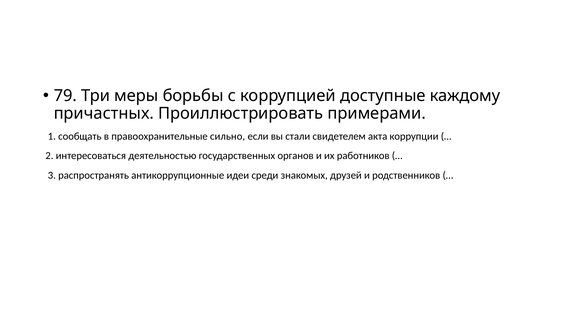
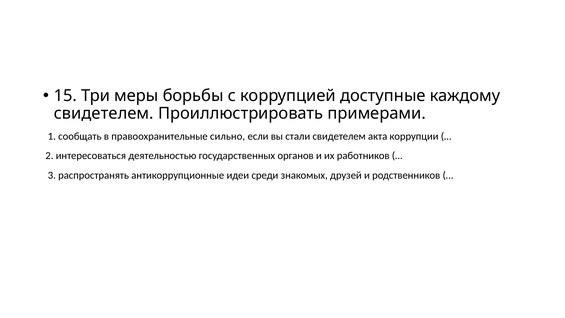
79: 79 -> 15
причастных at (104, 113): причастных -> свидетелем
